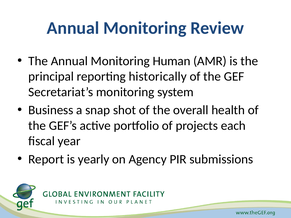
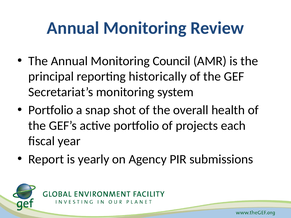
Human: Human -> Council
Business at (51, 110): Business -> Portfolio
